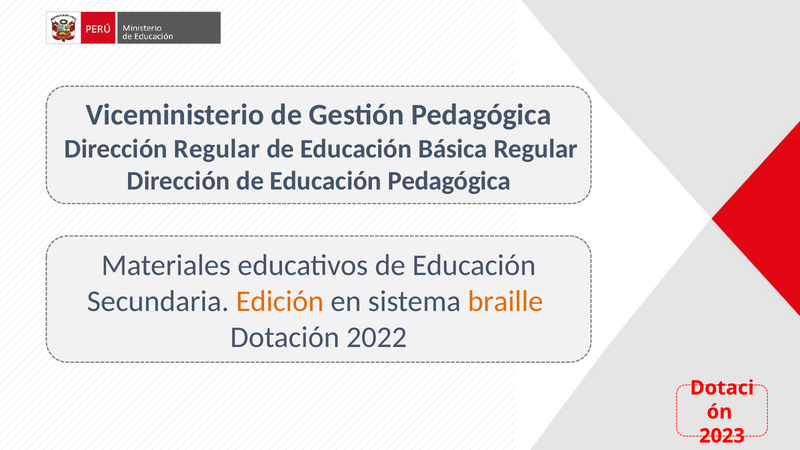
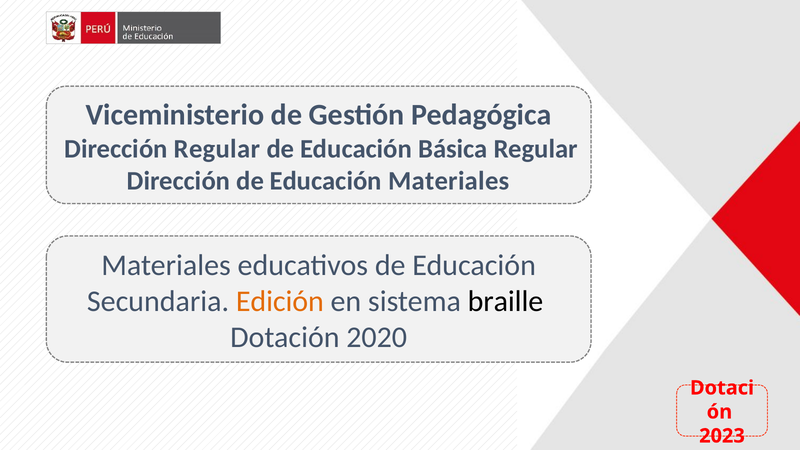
Educación Pedagógica: Pedagógica -> Materiales
braille colour: orange -> black
2022: 2022 -> 2020
